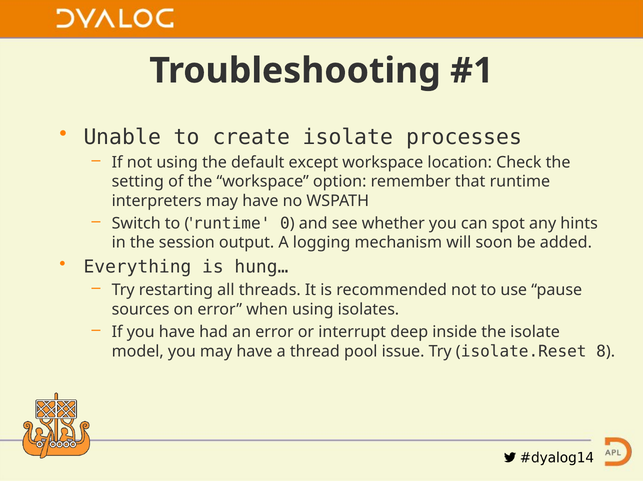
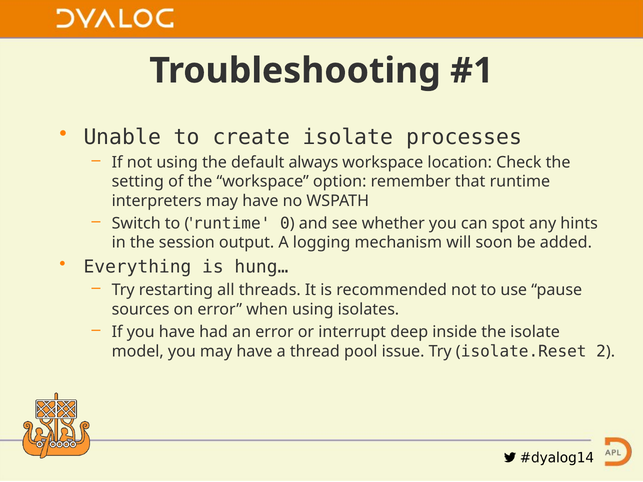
except: except -> always
8: 8 -> 2
